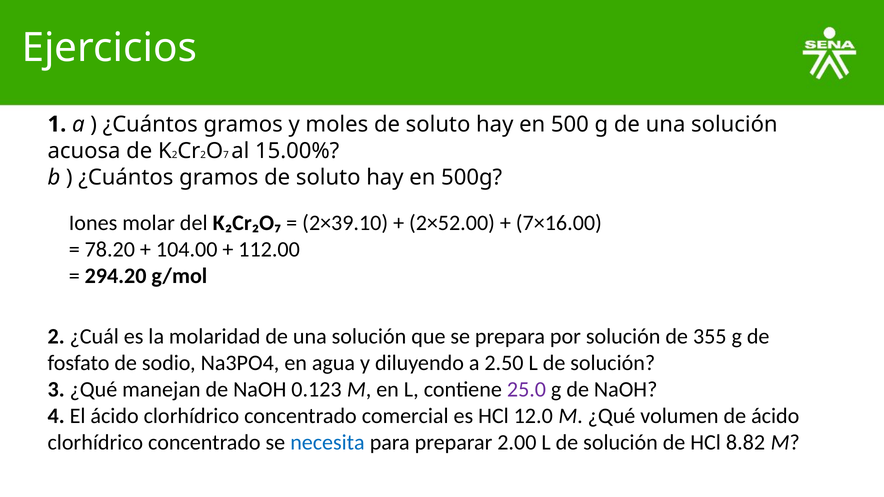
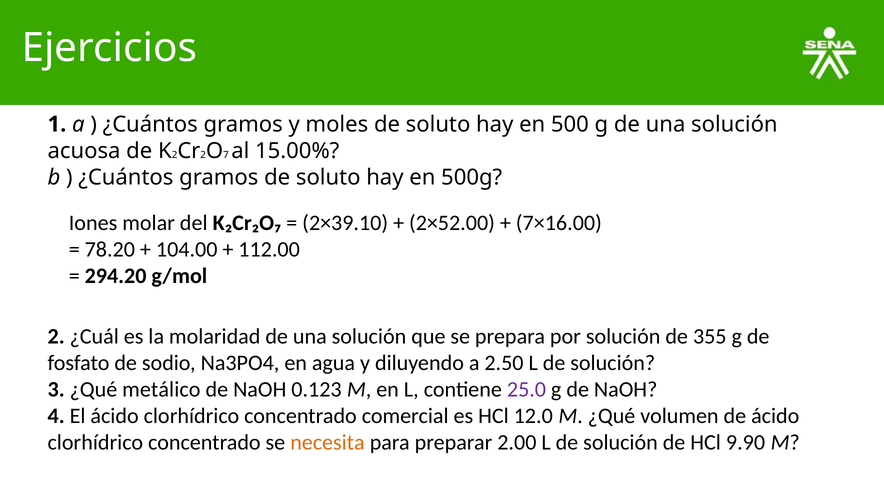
manejan: manejan -> metálico
necesita colour: blue -> orange
8.82: 8.82 -> 9.90
